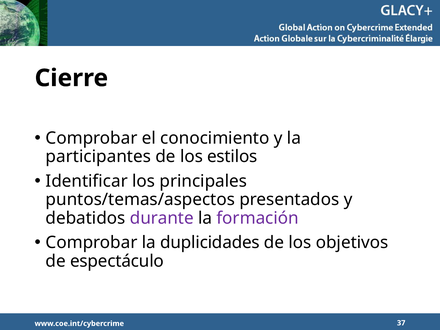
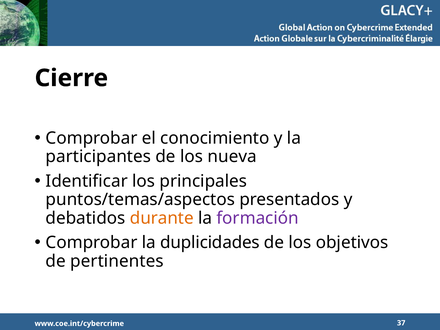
estilos: estilos -> nueva
durante colour: purple -> orange
espectáculo: espectáculo -> pertinentes
